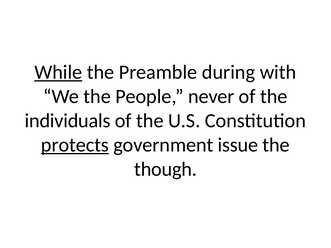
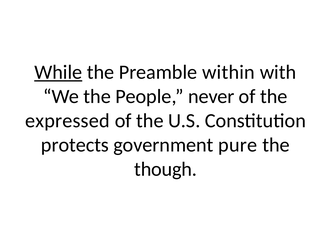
during: during -> within
individuals: individuals -> expressed
protects underline: present -> none
issue: issue -> pure
